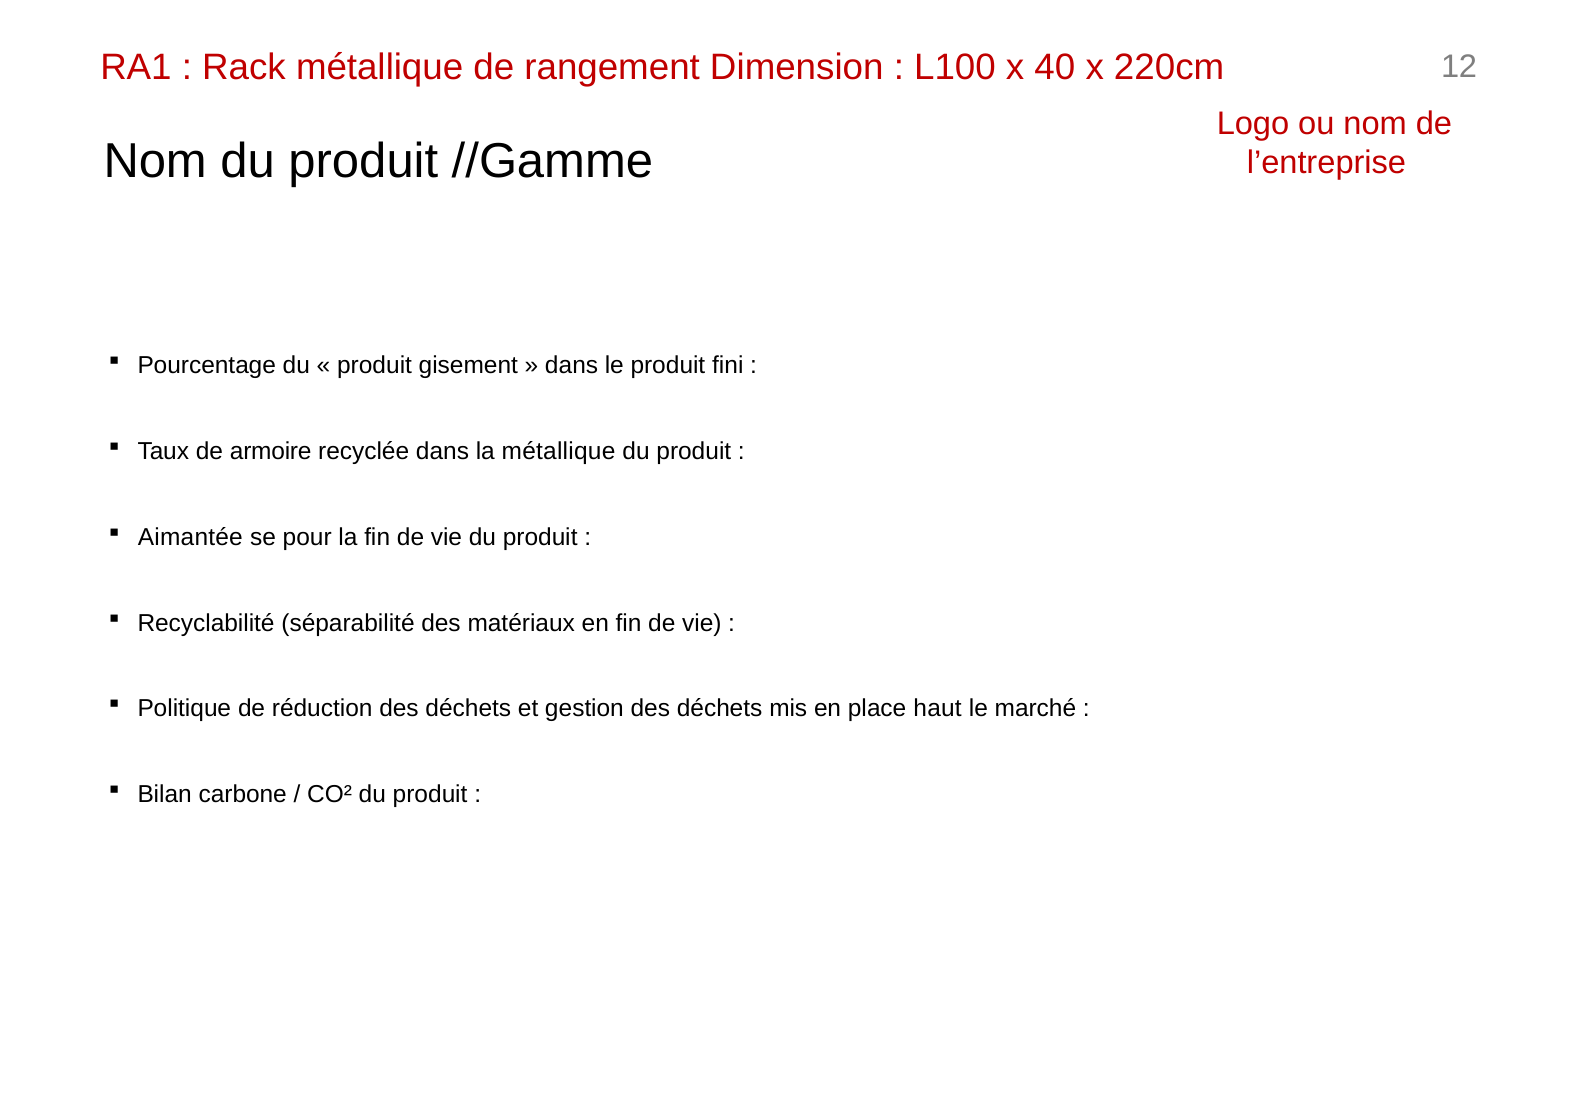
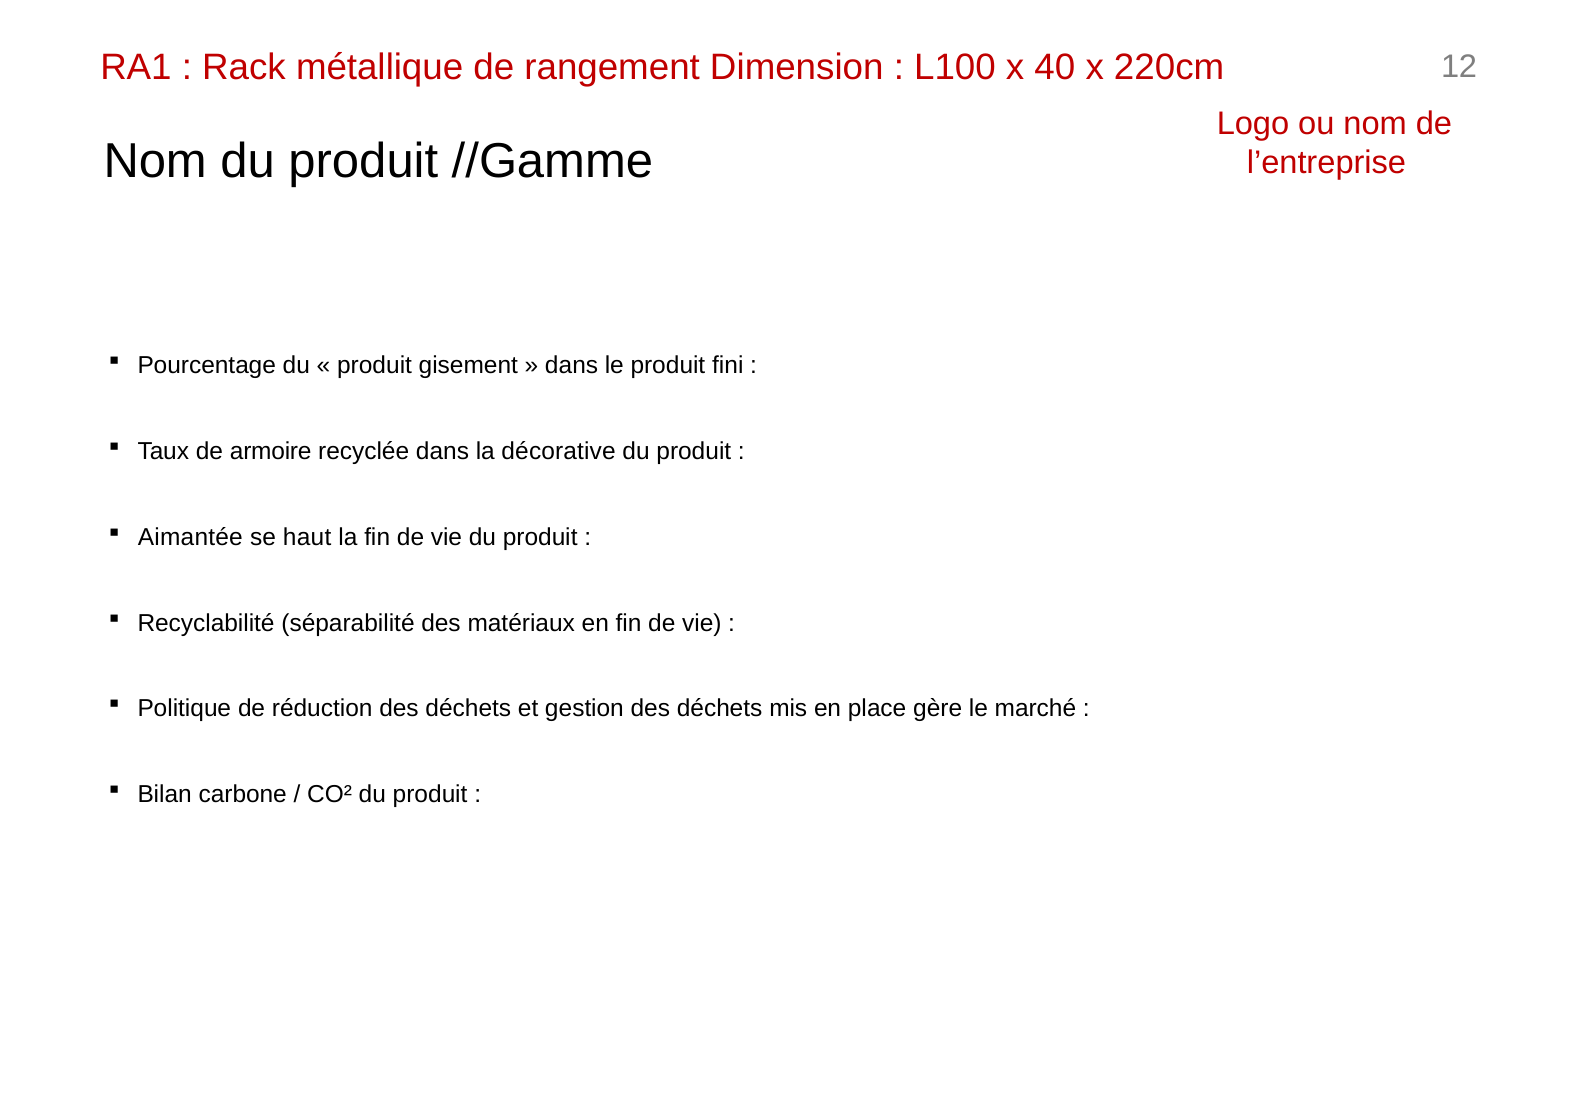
la métallique: métallique -> décorative
pour: pour -> haut
haut: haut -> gère
